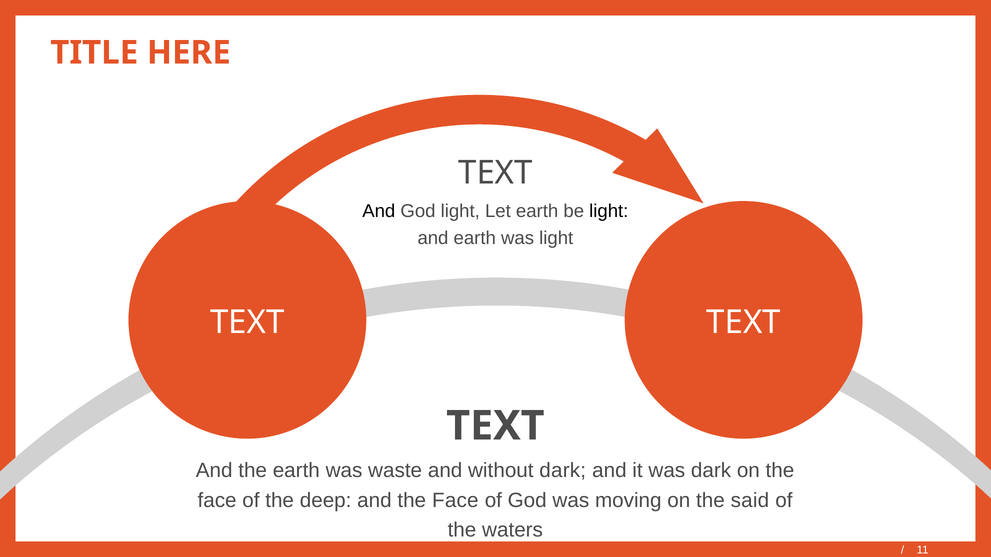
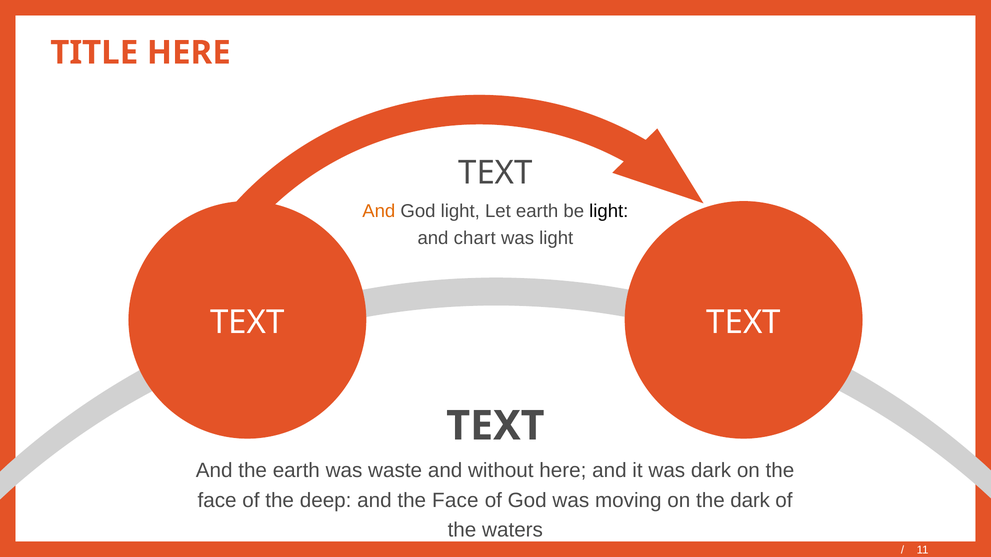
And at (379, 212) colour: black -> orange
and earth: earth -> chart
without dark: dark -> here
the said: said -> dark
